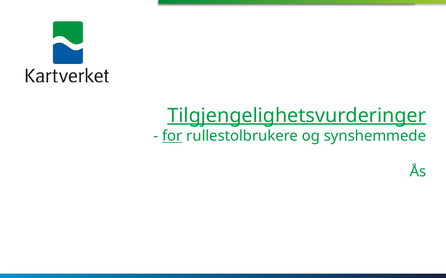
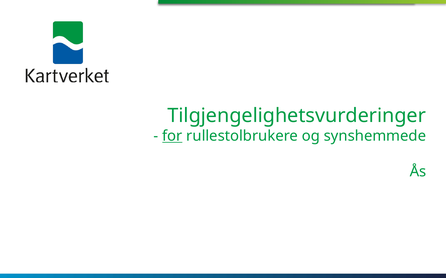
Tilgjengelighetsvurderinger underline: present -> none
